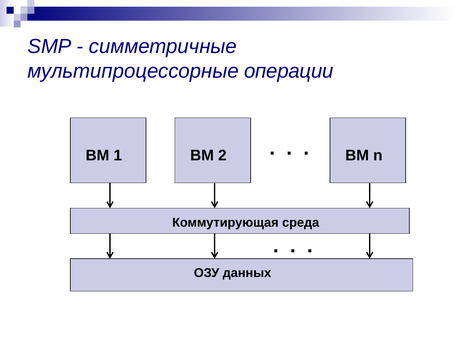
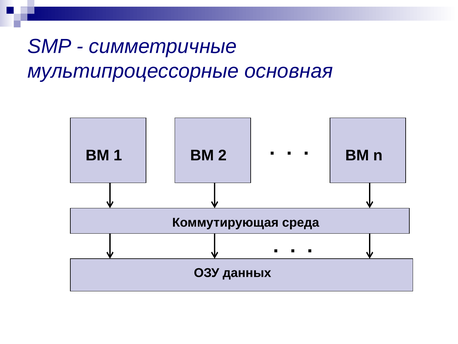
операции: операции -> основная
